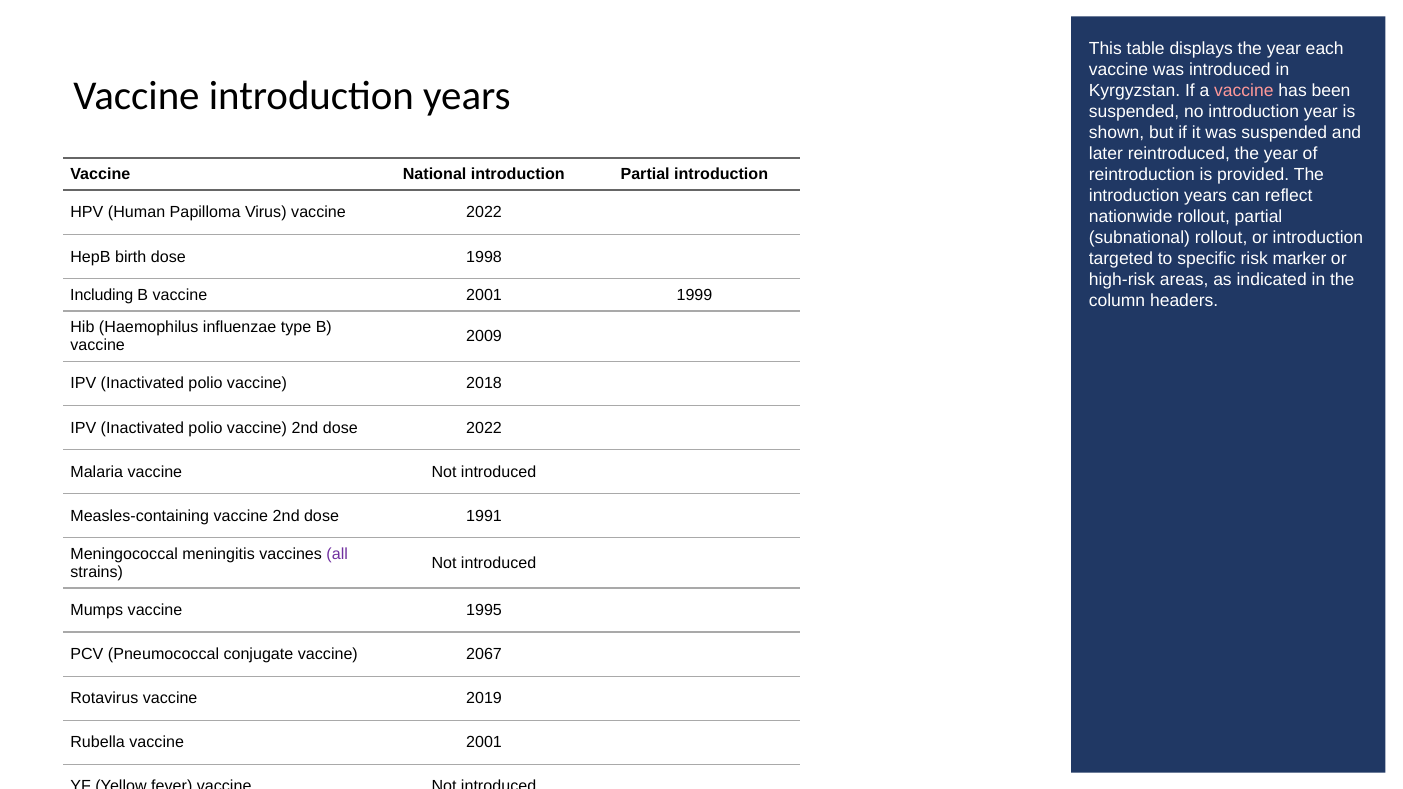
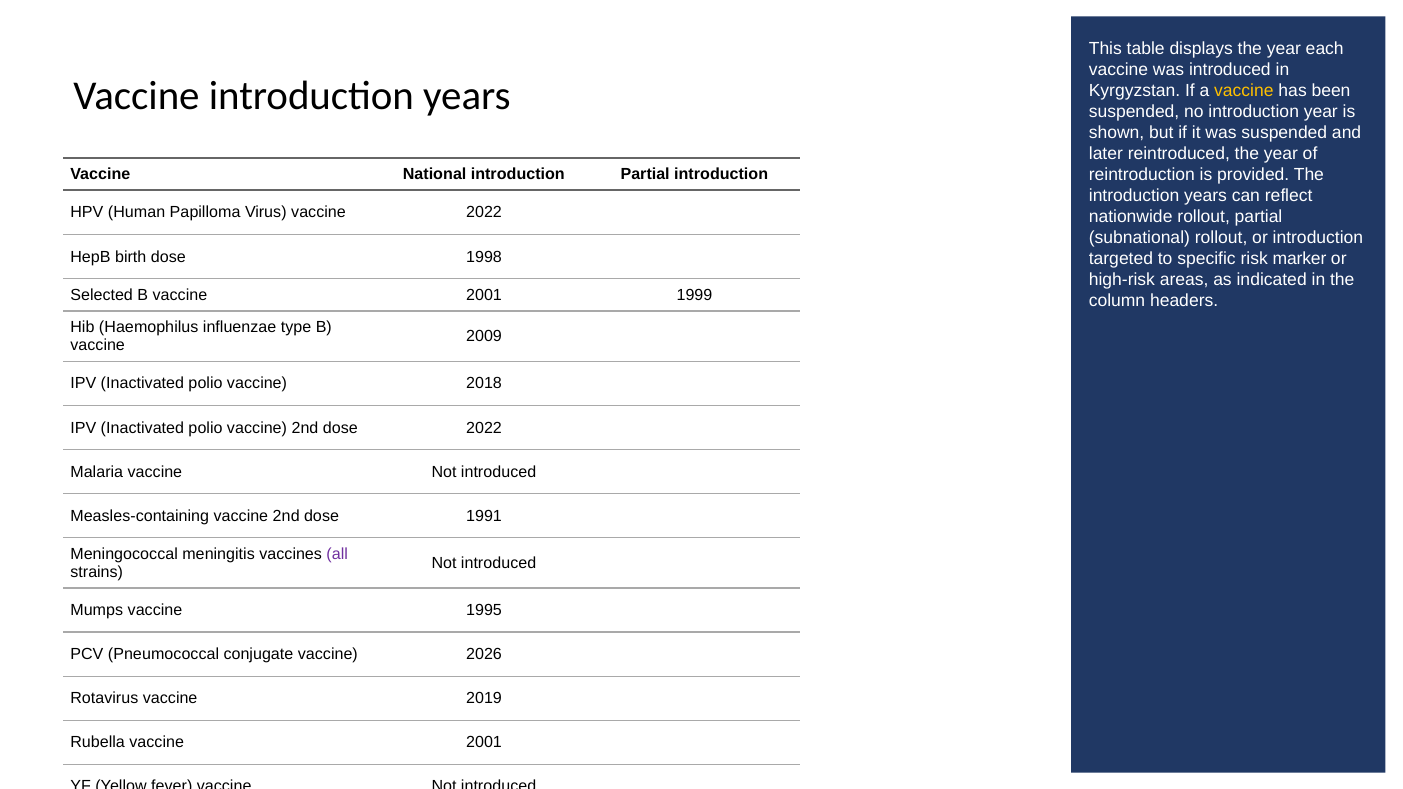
vaccine at (1244, 91) colour: pink -> yellow
Including: Including -> Selected
2067: 2067 -> 2026
